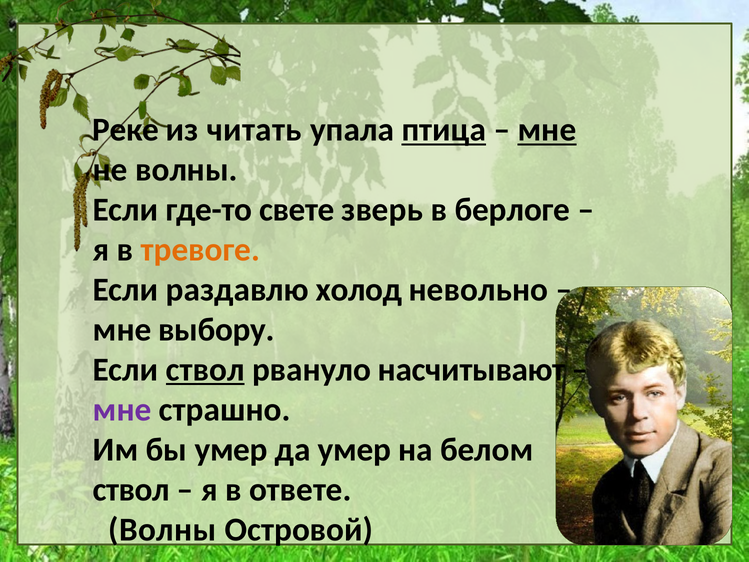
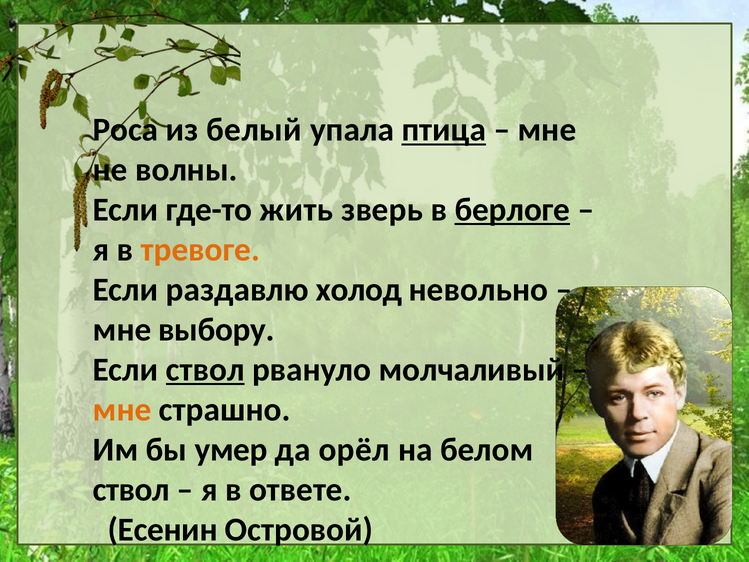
Реке: Реке -> Роса
читать: читать -> белый
мне at (547, 130) underline: present -> none
свете: свете -> жить
берлоге underline: none -> present
насчитывают: насчитывают -> молчаливый
мне at (122, 410) colour: purple -> orange
да умер: умер -> орёл
Волны at (162, 529): Волны -> Есенин
